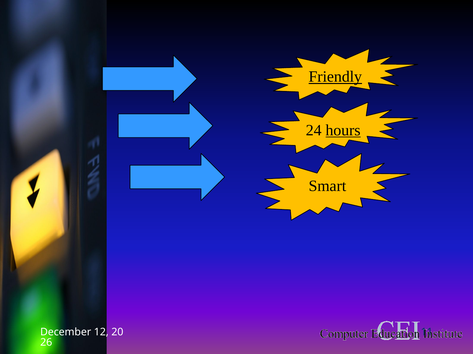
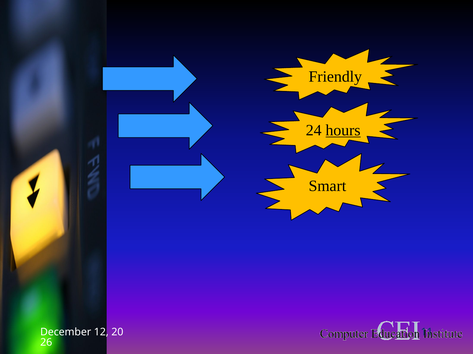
Friendly underline: present -> none
